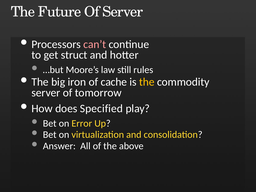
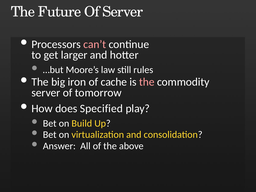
struct: struct -> larger
the at (147, 82) colour: yellow -> pink
Error: Error -> Build
